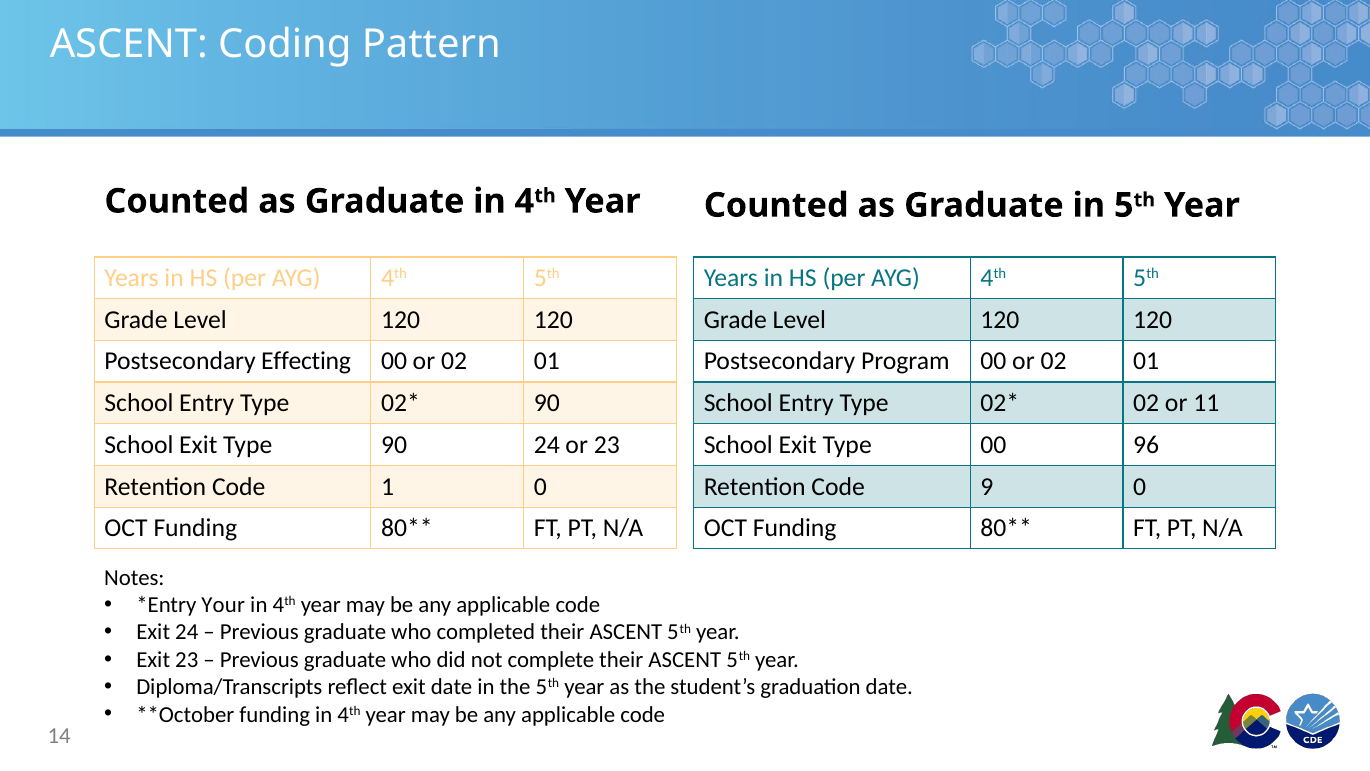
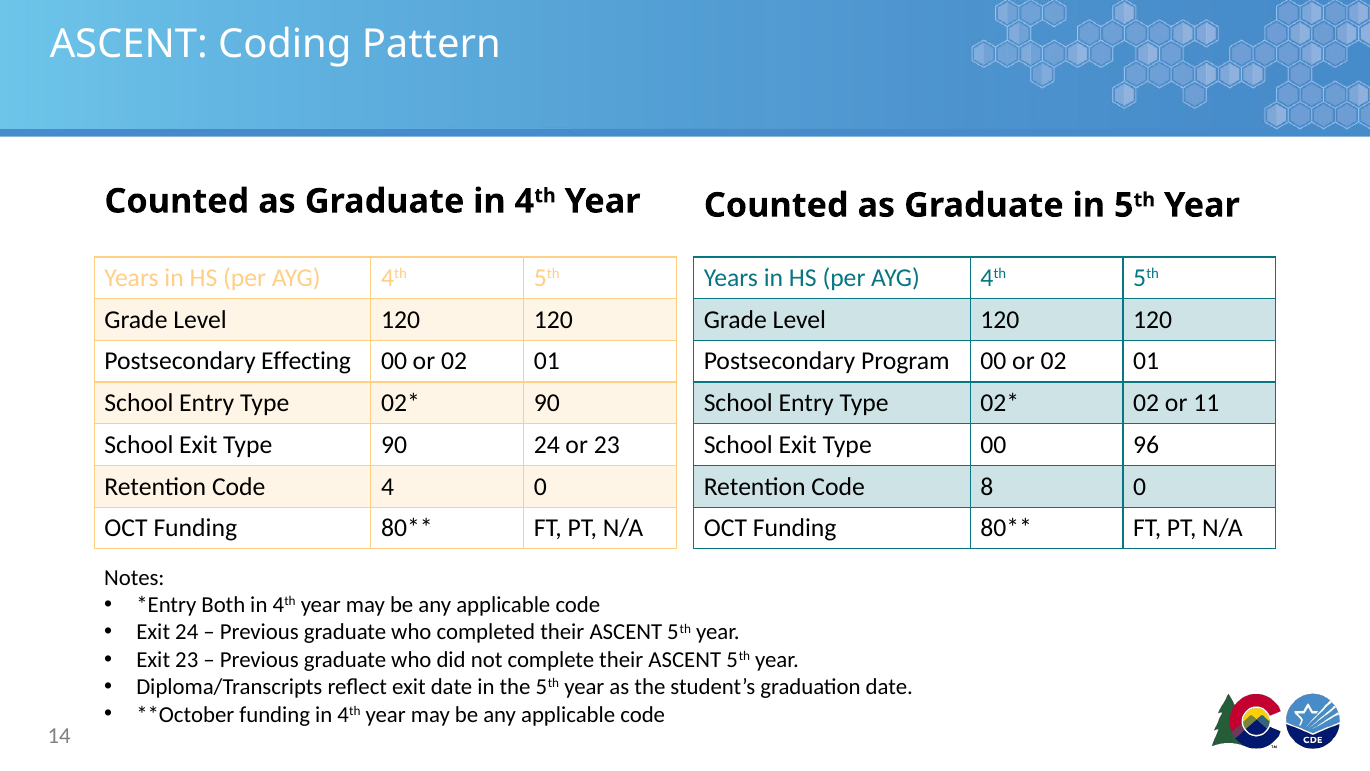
Code 1: 1 -> 4
9: 9 -> 8
Your: Your -> Both
